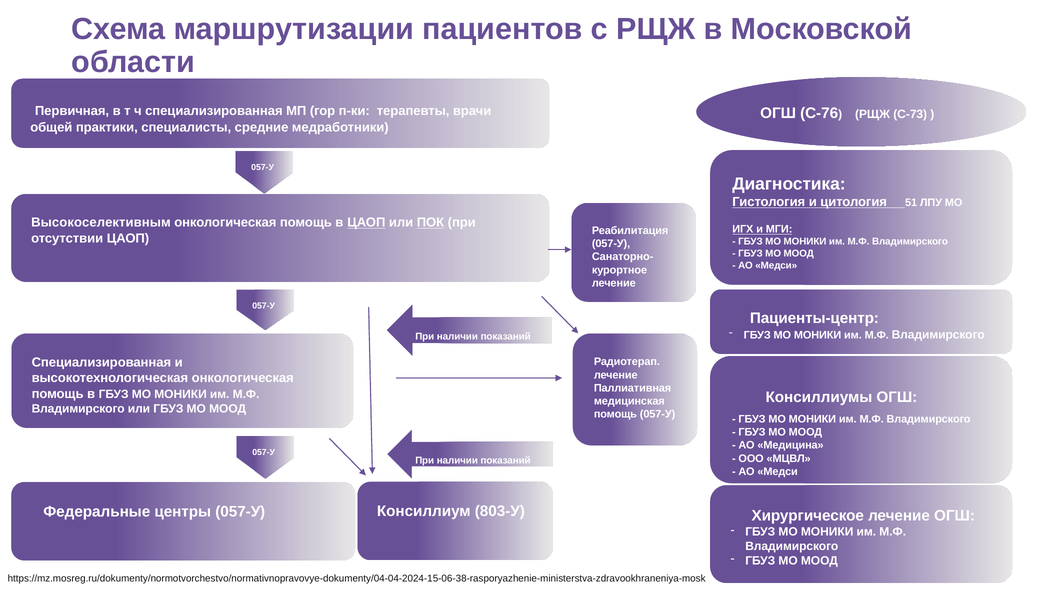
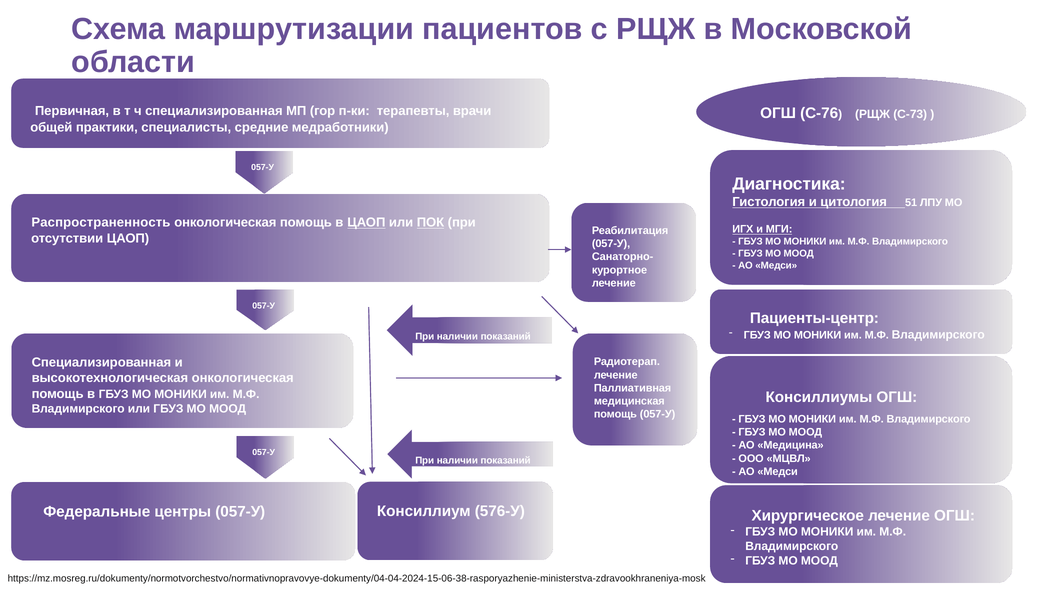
Высокоселективным: Высокоселективным -> Распространенность
803-У: 803-У -> 576-У
